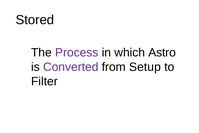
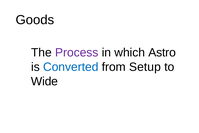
Stored: Stored -> Goods
Converted colour: purple -> blue
Filter: Filter -> Wide
